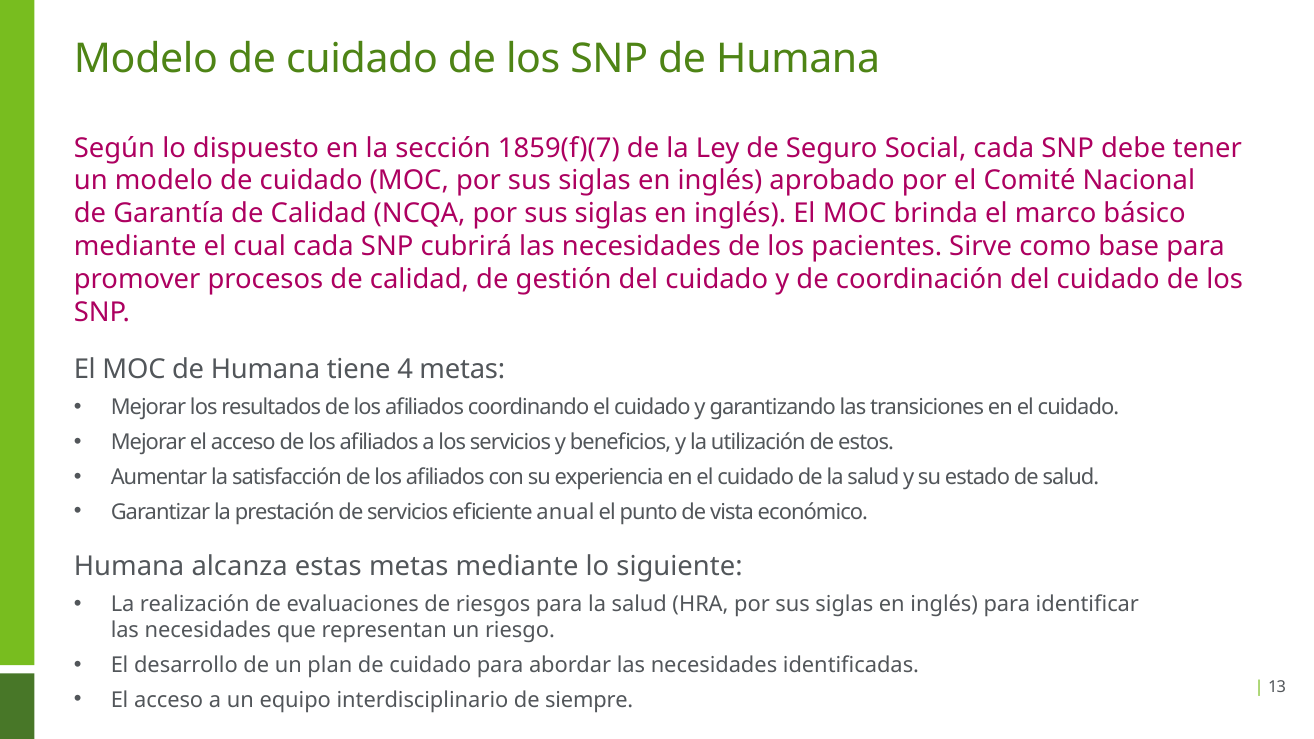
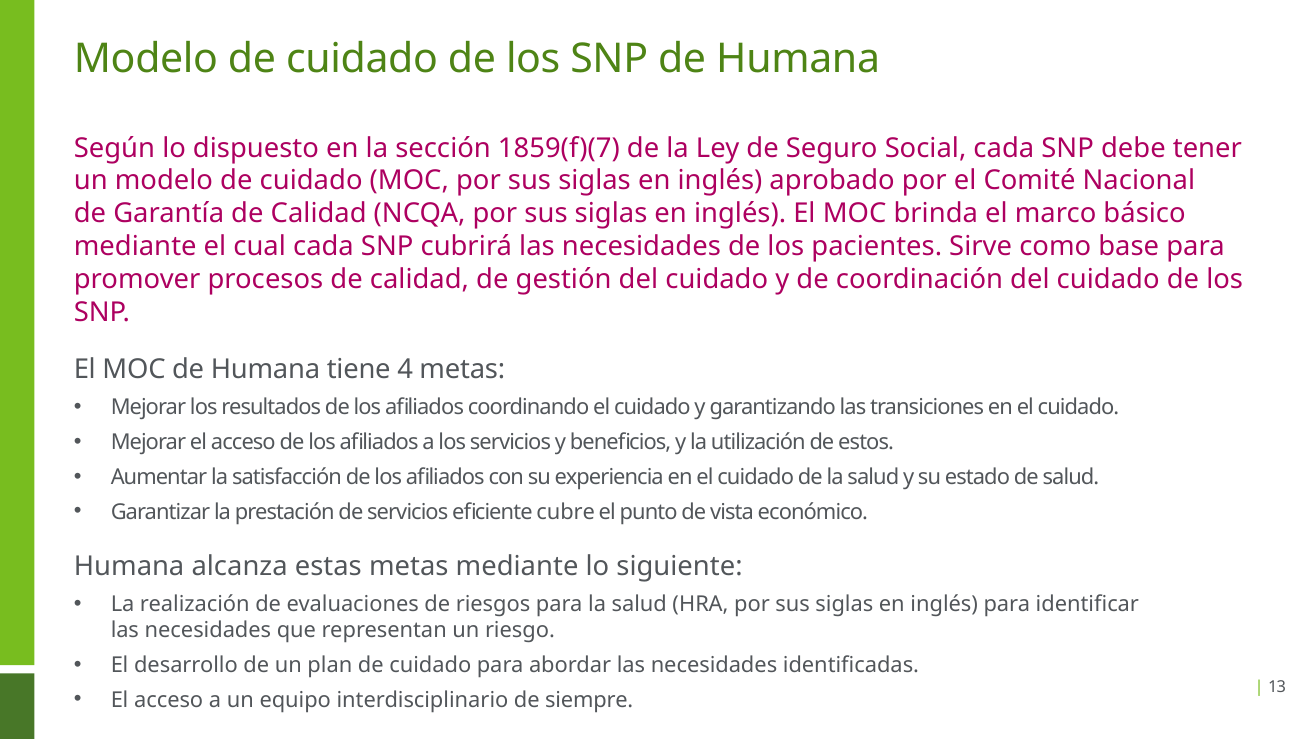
anual: anual -> cubre
